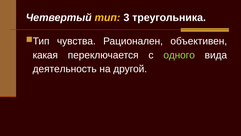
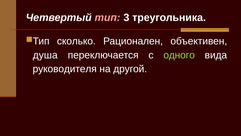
тип colour: yellow -> pink
чувства: чувства -> сколько
какая: какая -> душа
деятельность: деятельность -> руководителя
